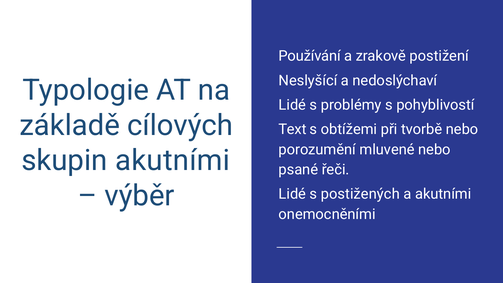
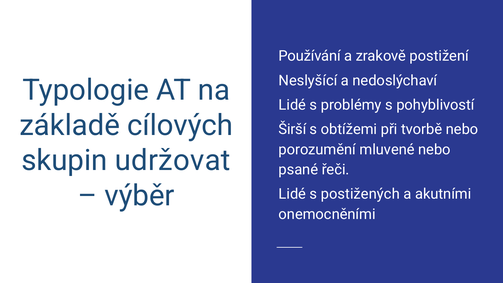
Text: Text -> Širší
skupin akutními: akutními -> udržovat
